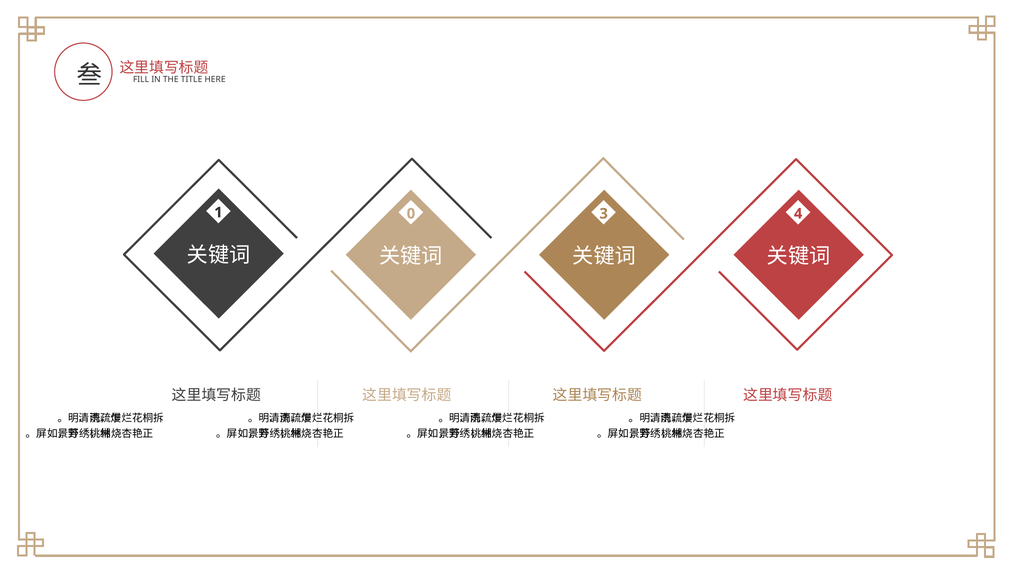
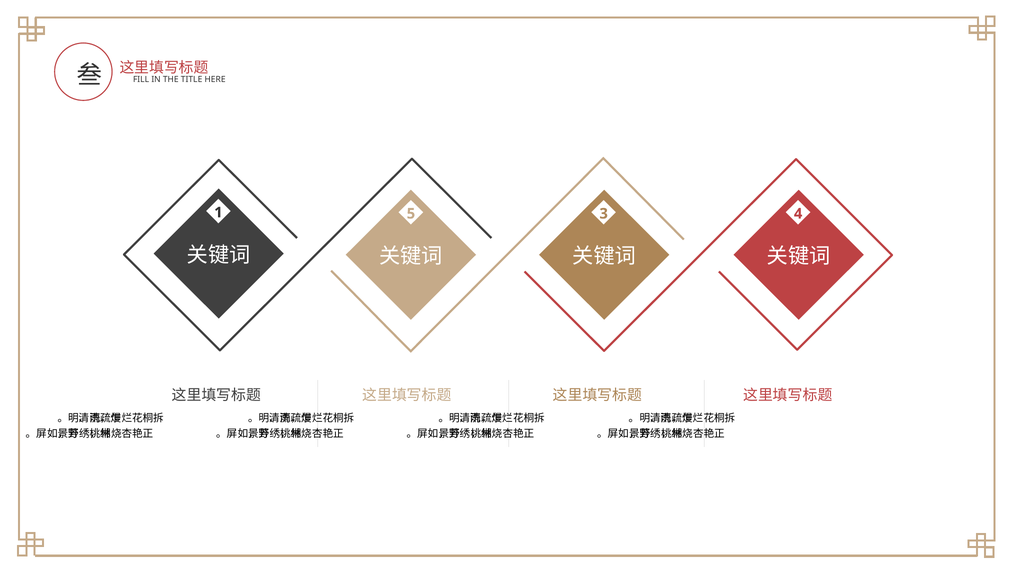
0: 0 -> 5
